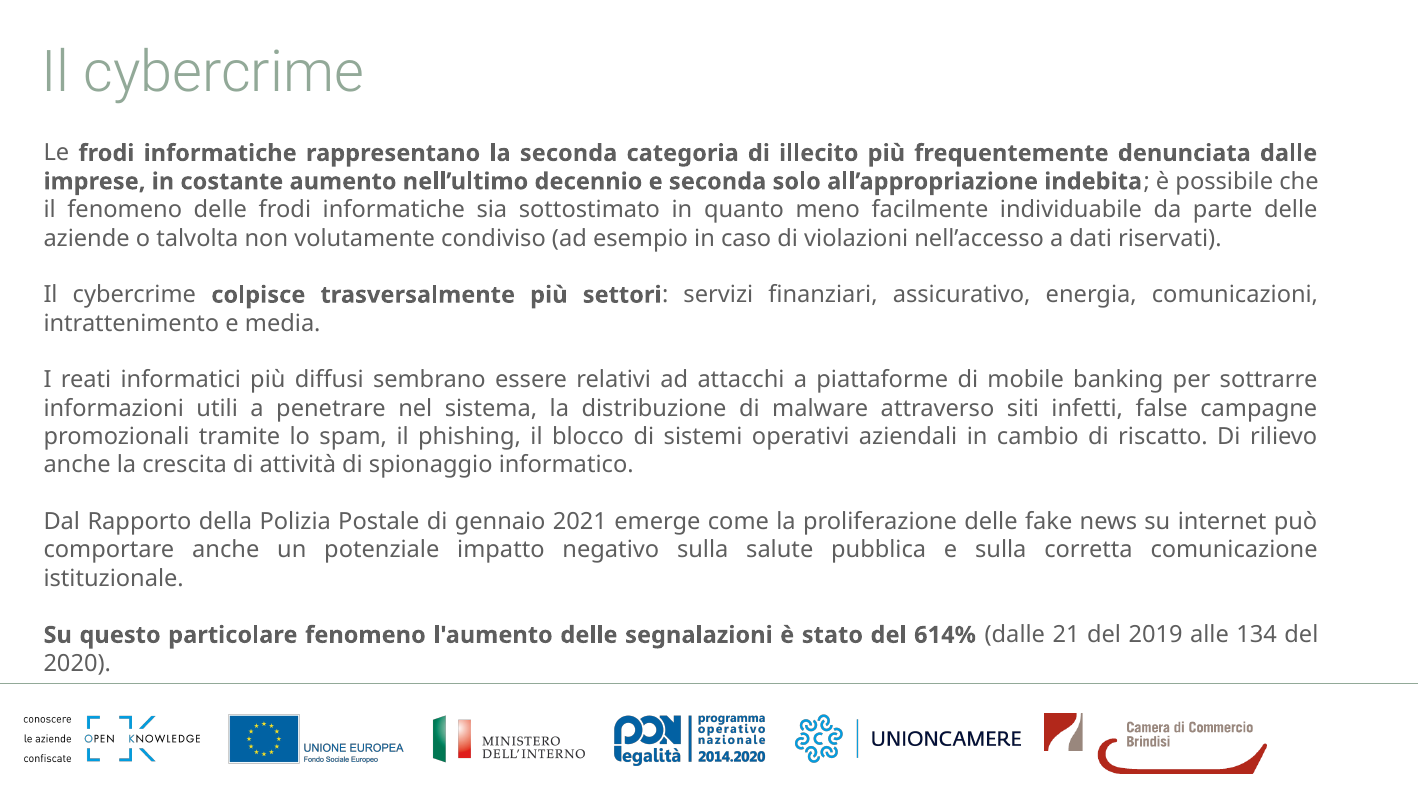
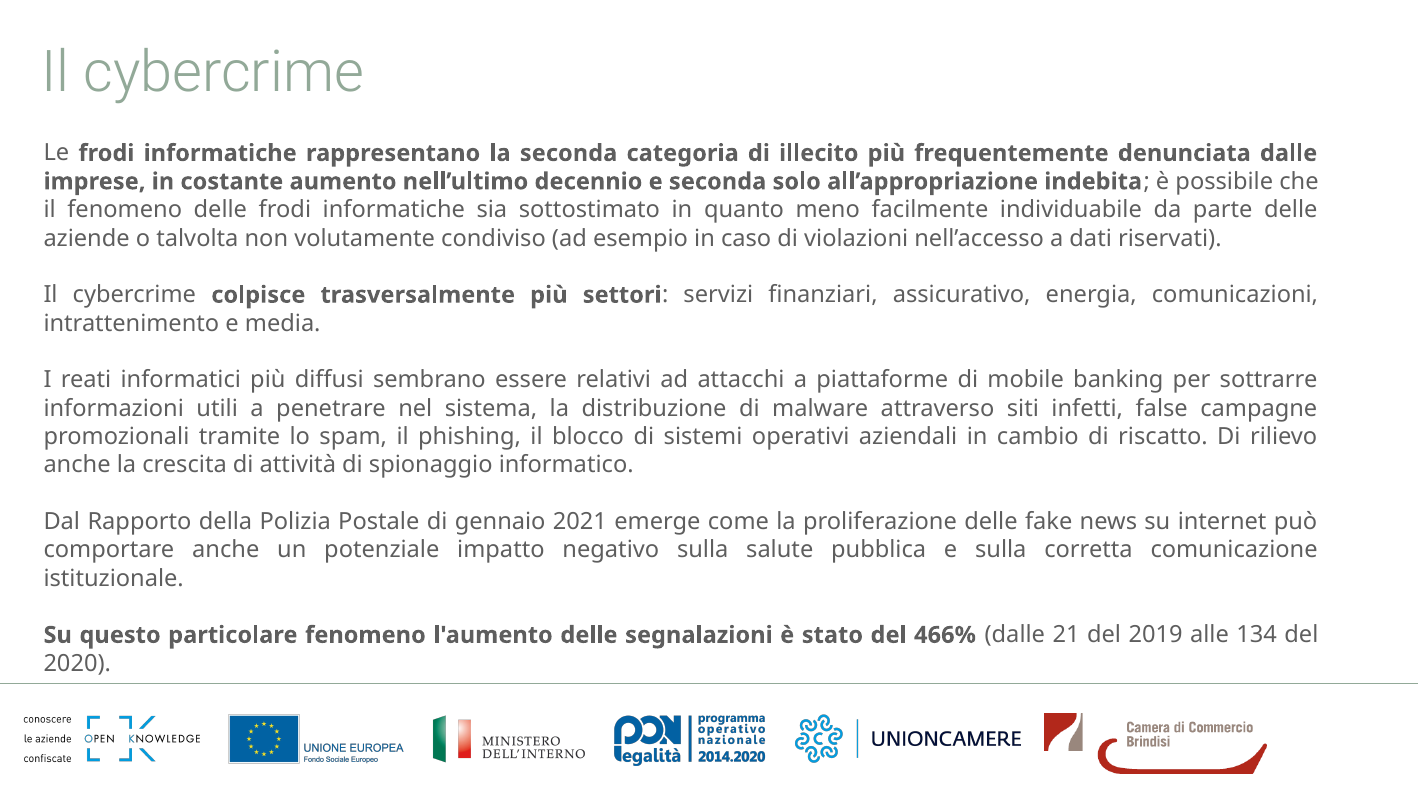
614%: 614% -> 466%
